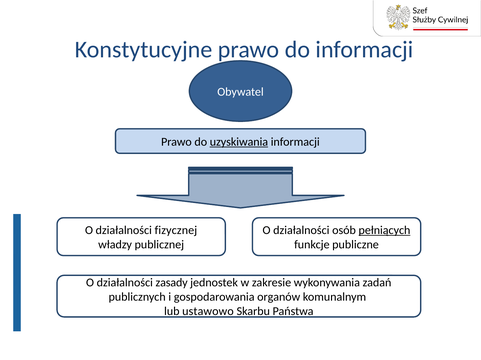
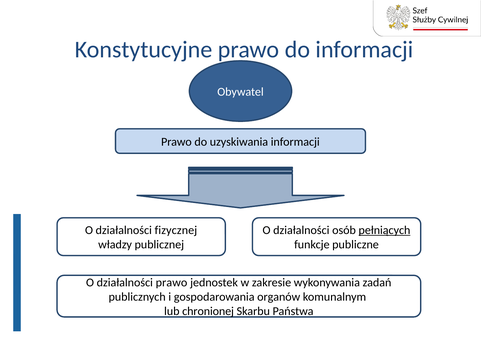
uzyskiwania underline: present -> none
działalności zasady: zasady -> prawo
ustawowo: ustawowo -> chronionej
